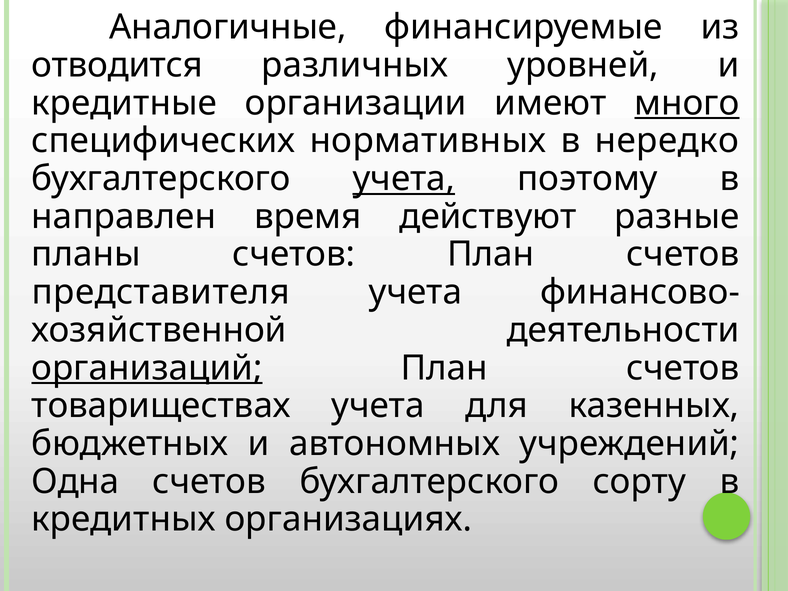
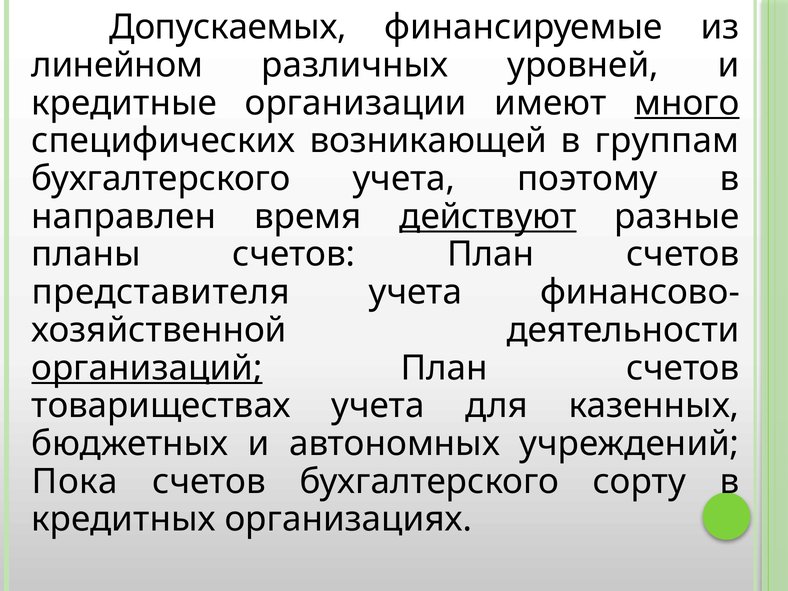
Аналогичные: Аналогичные -> Допускаемых
отводится: отводится -> линейном
нормативных: нормативных -> возникающей
нередко: нередко -> группам
учета at (404, 179) underline: present -> none
действуют underline: none -> present
Одна: Одна -> Пока
